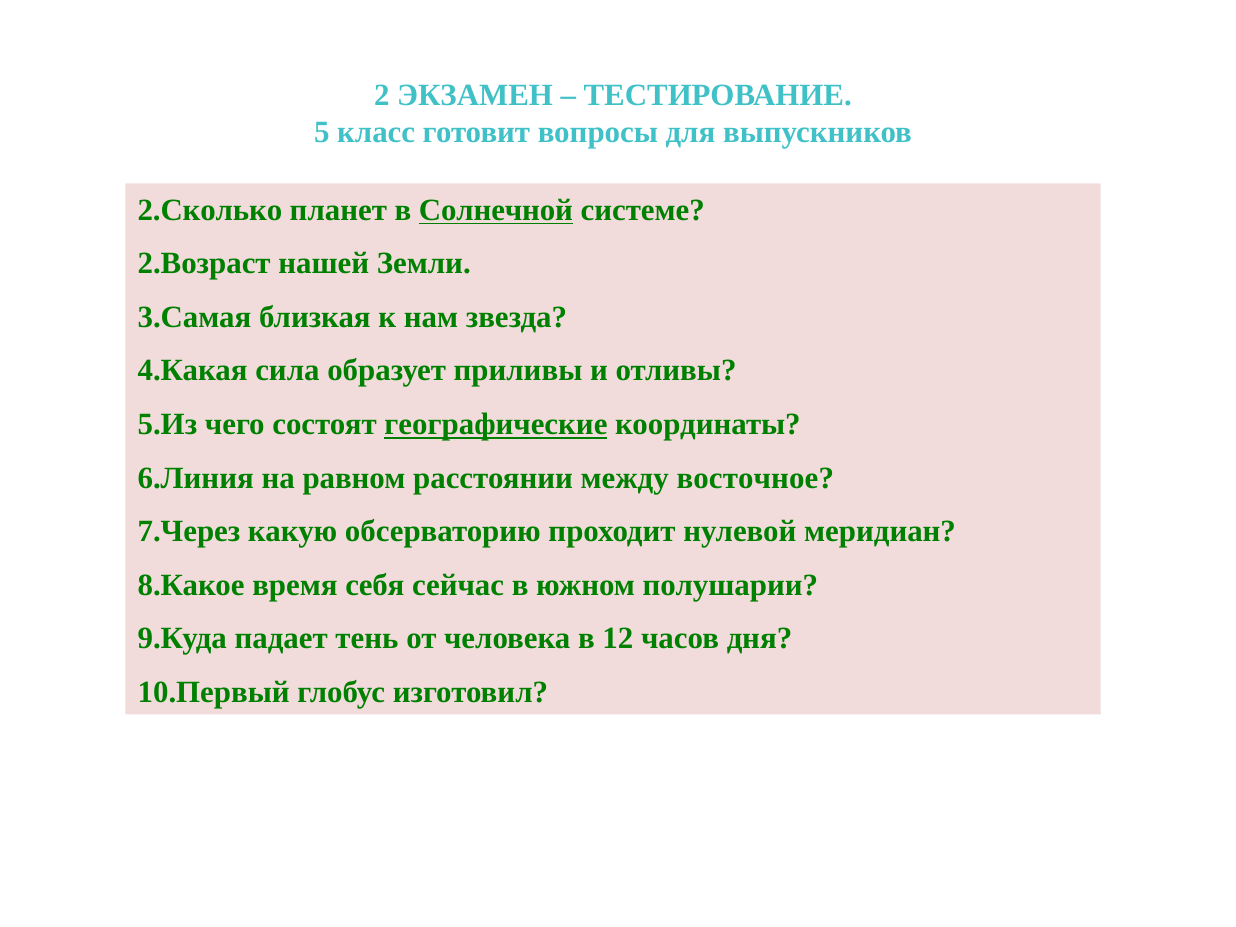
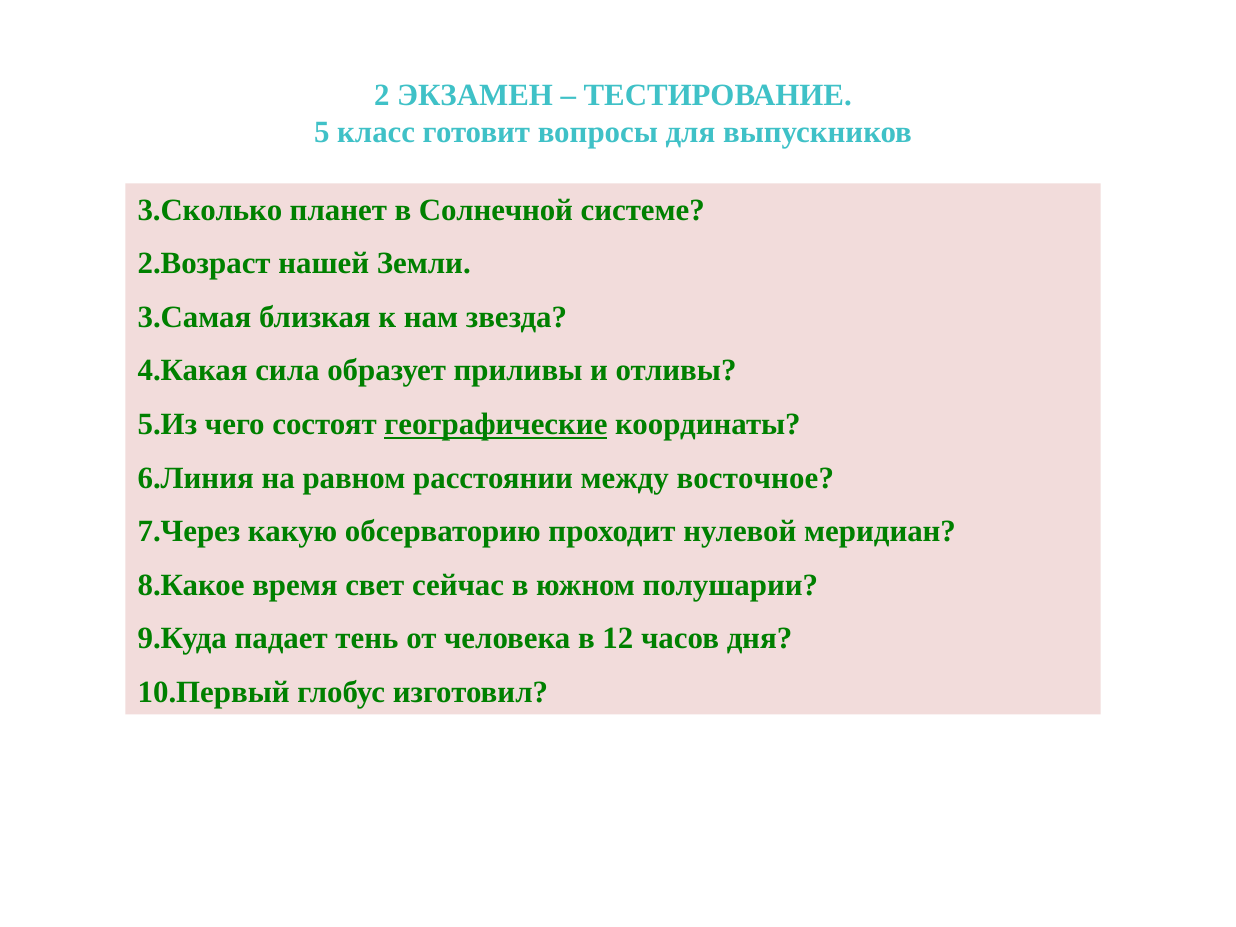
2.Сколько: 2.Сколько -> 3.Сколько
Солнечной underline: present -> none
себя: себя -> свет
